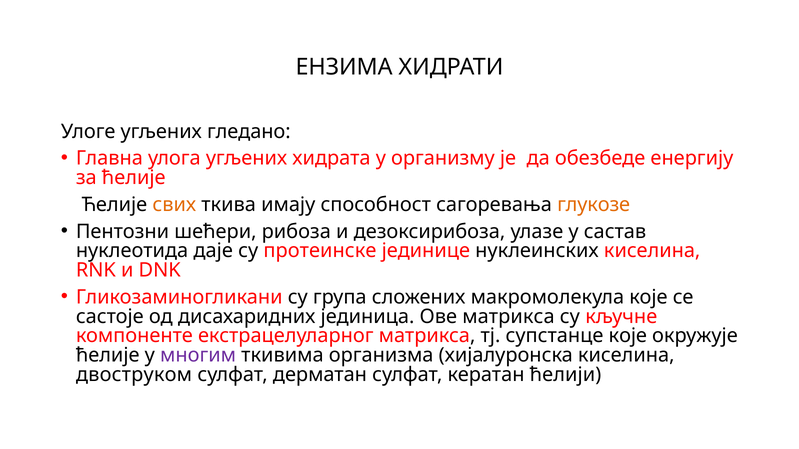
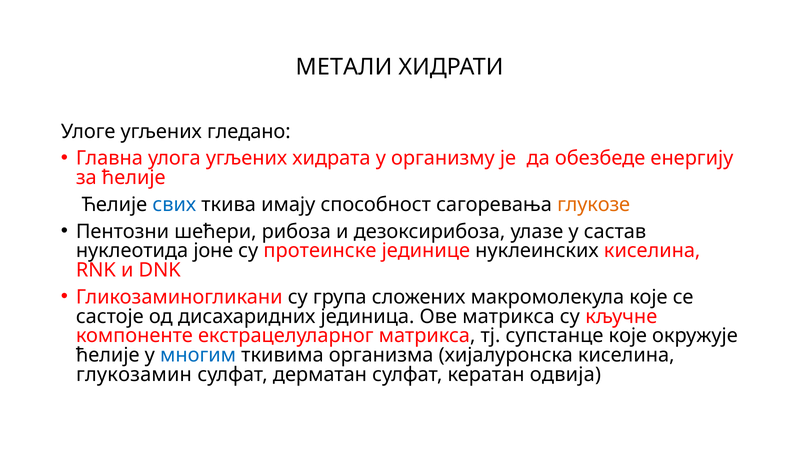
ЕНЗИМА: ЕНЗИМА -> МЕТАЛИ
свих colour: orange -> blue
даје: даје -> јоне
многим colour: purple -> blue
двоструком: двоструком -> глукозамин
ћелији: ћелији -> одвија
